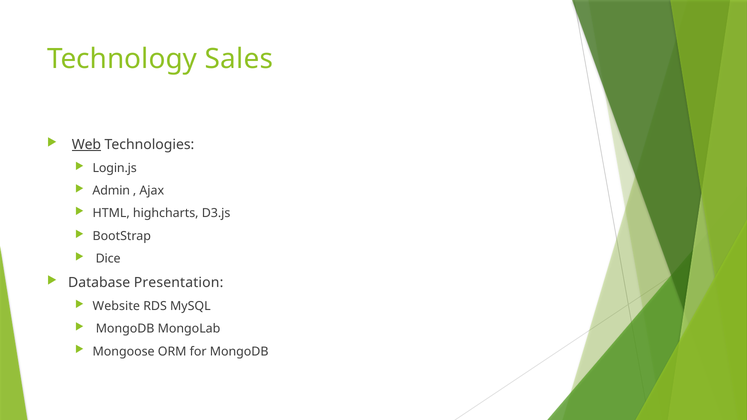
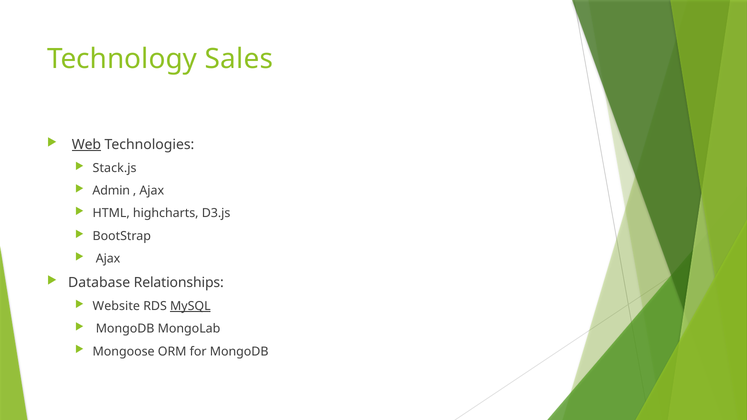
Login.js: Login.js -> Stack.js
Dice at (108, 259): Dice -> Ajax
Presentation: Presentation -> Relationships
MySQL underline: none -> present
